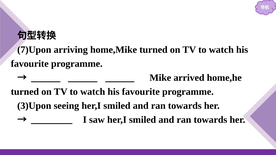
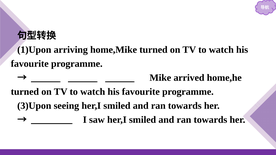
7)Upon: 7)Upon -> 1)Upon
